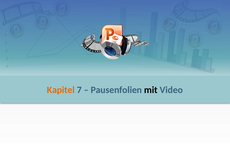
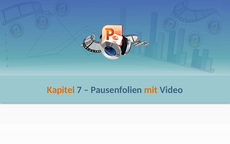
mit colour: black -> orange
